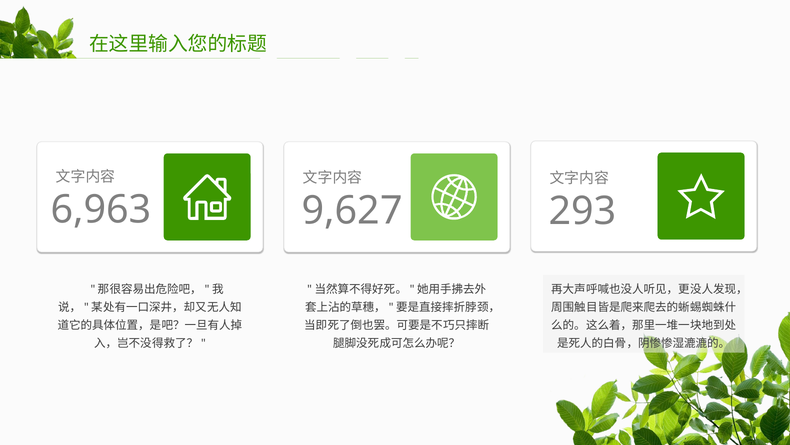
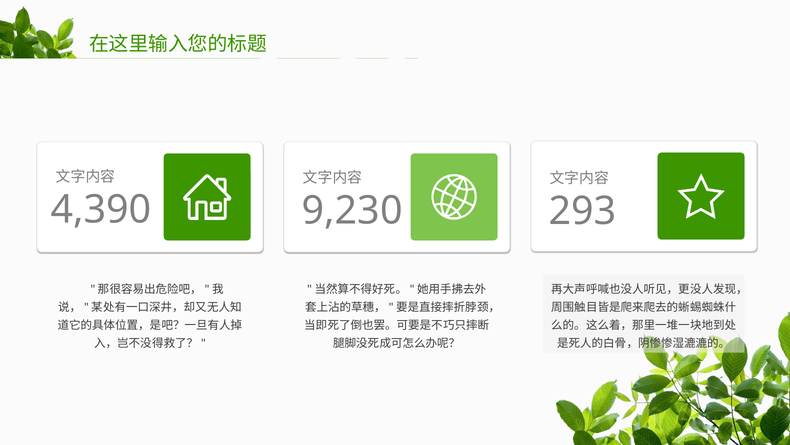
6,963: 6,963 -> 4,390
9,627: 9,627 -> 9,230
